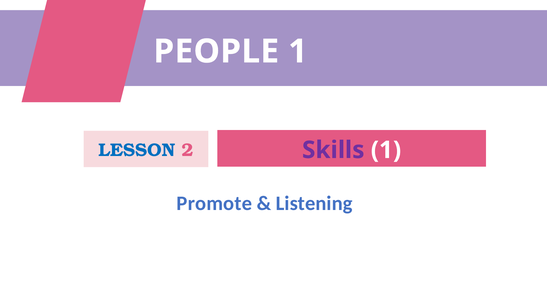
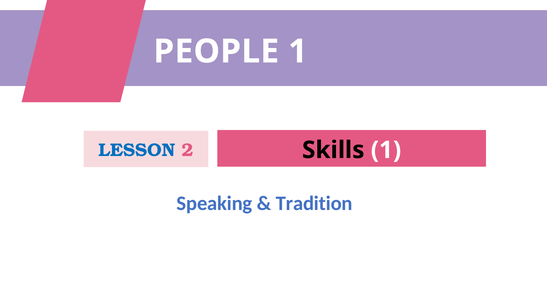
Skills colour: purple -> black
Promote: Promote -> Speaking
Listening: Listening -> Tradition
